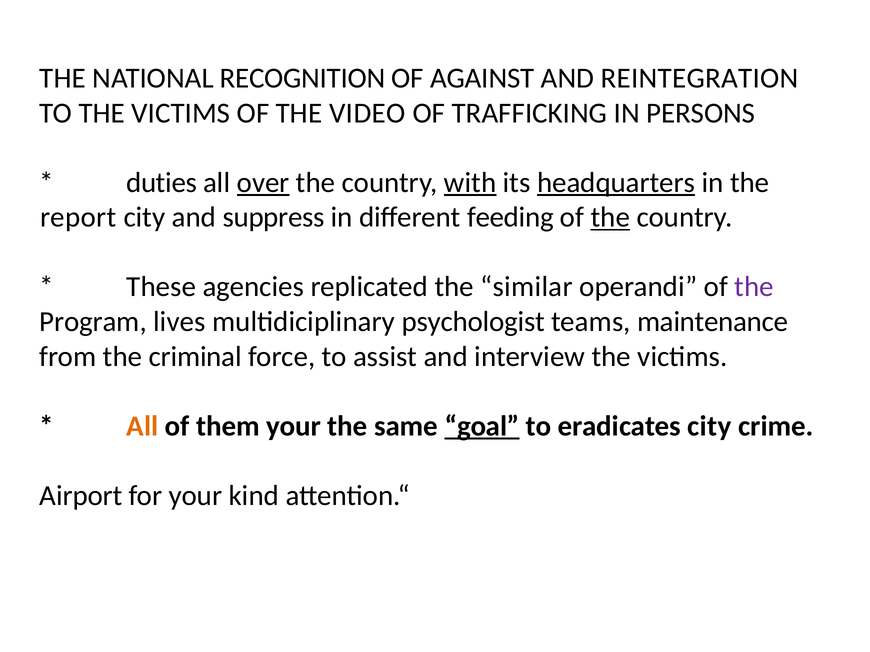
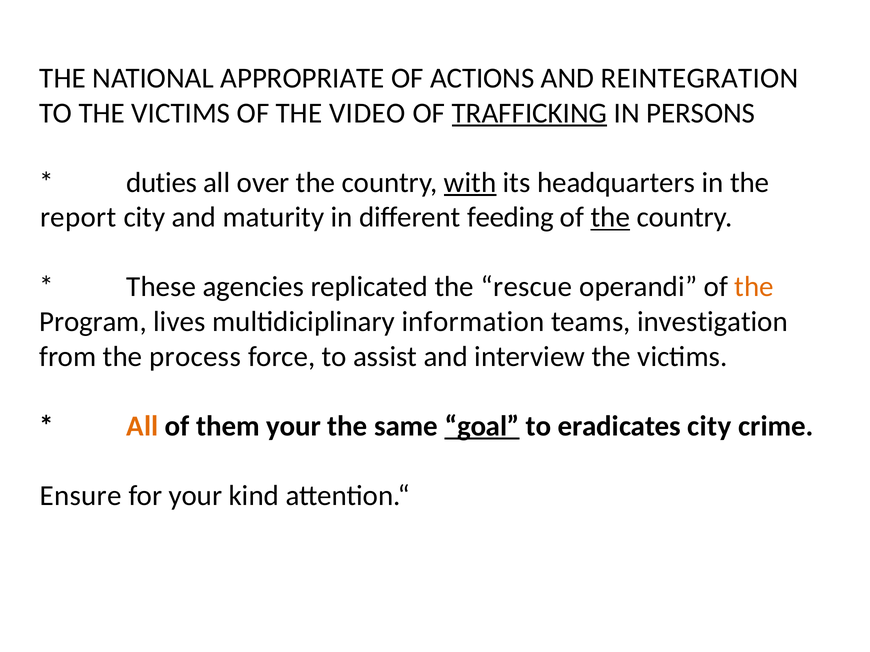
RECOGNITION: RECOGNITION -> APPROPRIATE
AGAINST: AGAINST -> ACTIONS
TRAFFICKING underline: none -> present
over underline: present -> none
headquarters underline: present -> none
suppress: suppress -> maturity
similar: similar -> rescue
the at (754, 287) colour: purple -> orange
psychologist: psychologist -> information
maintenance: maintenance -> investigation
criminal: criminal -> process
Airport: Airport -> Ensure
